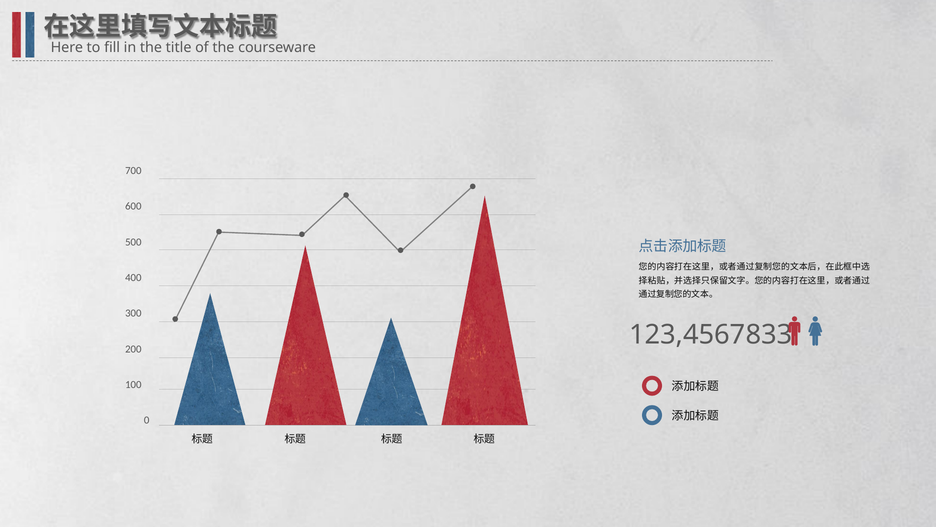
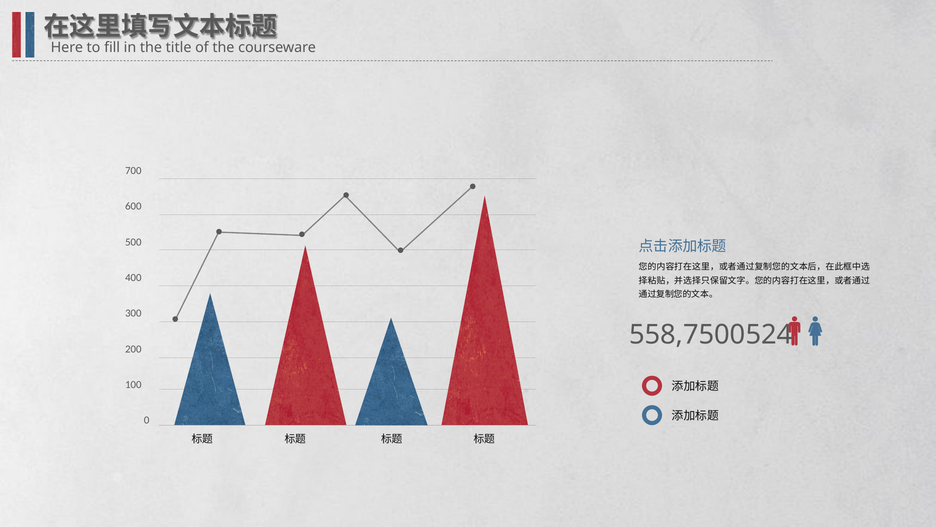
123,4567833: 123,4567833 -> 558,7500524
